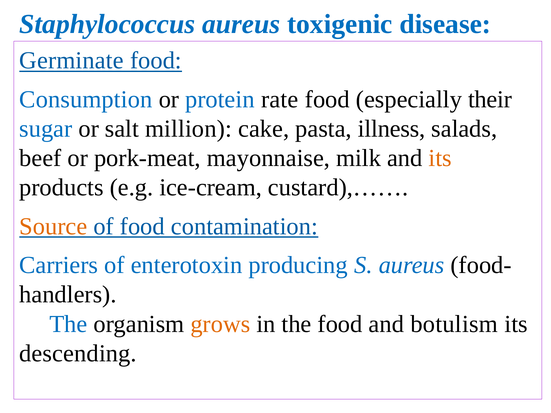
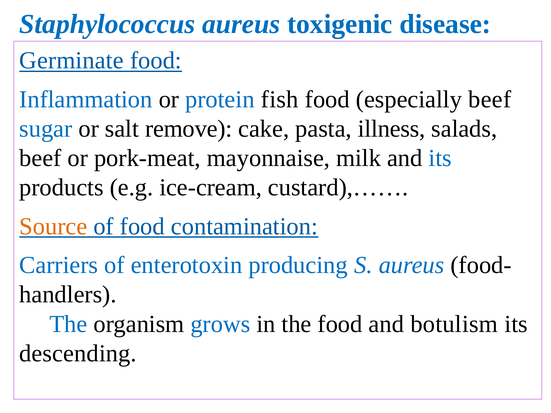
Consumption: Consumption -> Inflammation
rate: rate -> fish
especially their: their -> beef
million: million -> remove
its at (440, 158) colour: orange -> blue
grows colour: orange -> blue
